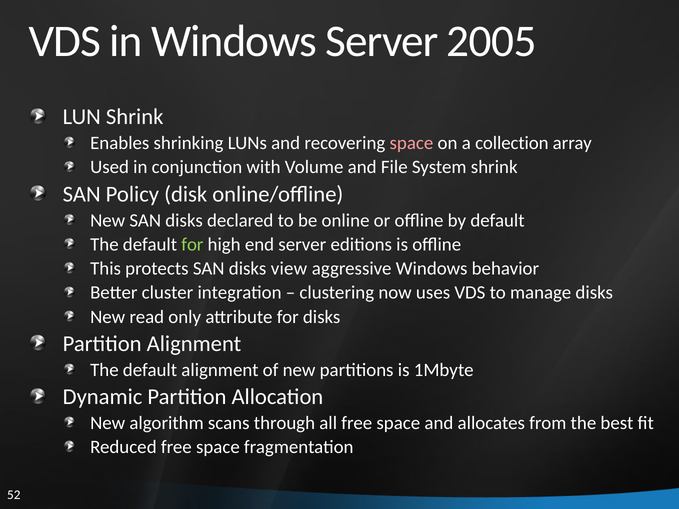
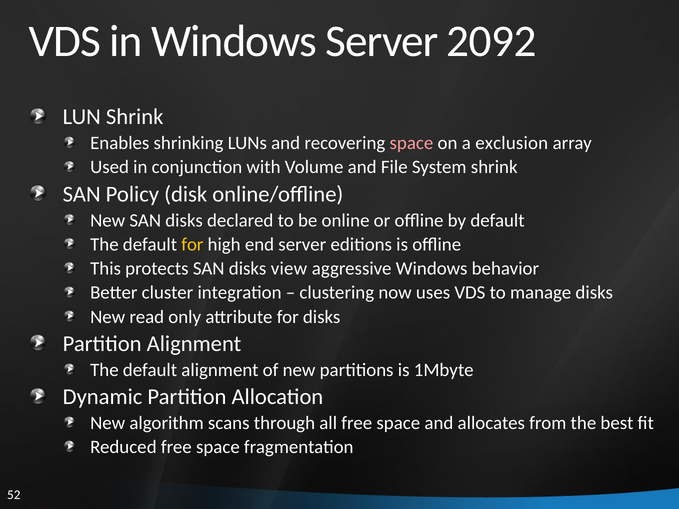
2005: 2005 -> 2092
collection: collection -> exclusion
for at (192, 245) colour: light green -> yellow
